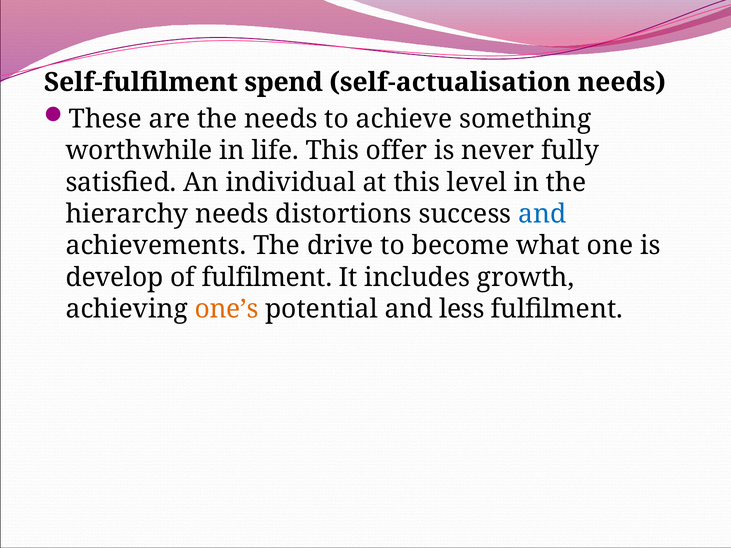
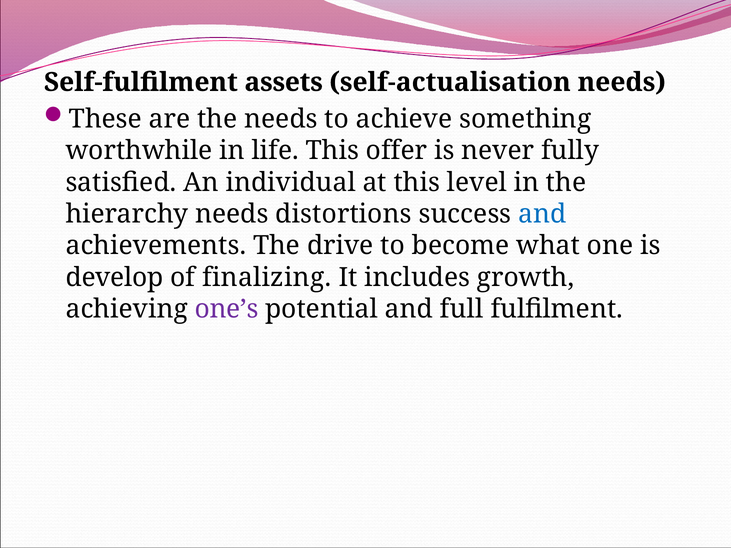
spend: spend -> assets
of fulfilment: fulfilment -> finalizing
one’s colour: orange -> purple
less: less -> full
